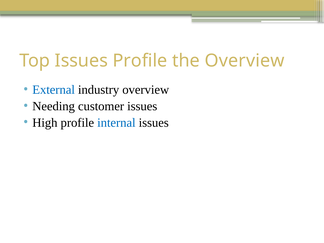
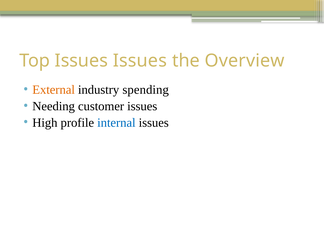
Issues Profile: Profile -> Issues
External colour: blue -> orange
industry overview: overview -> spending
